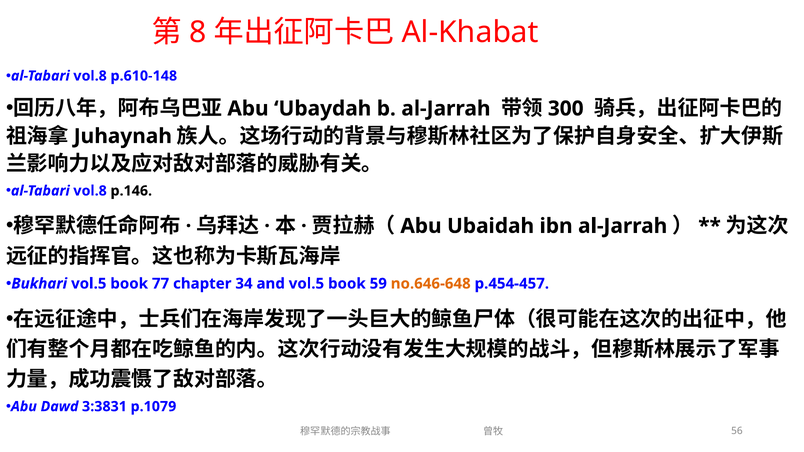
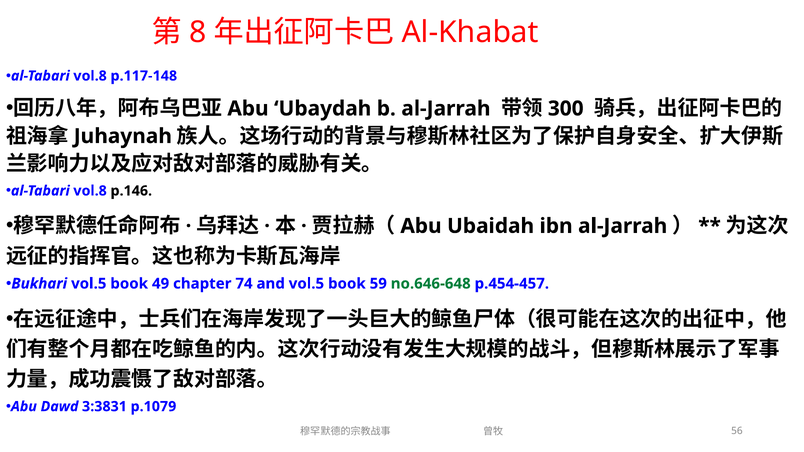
p.610-148: p.610-148 -> p.117-148
77: 77 -> 49
34: 34 -> 74
no.646-648 colour: orange -> green
